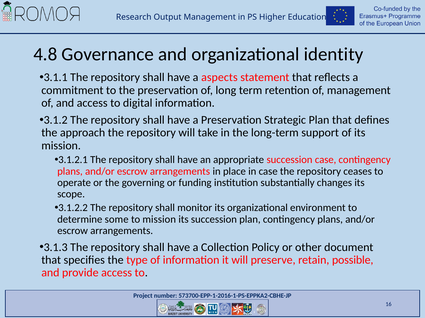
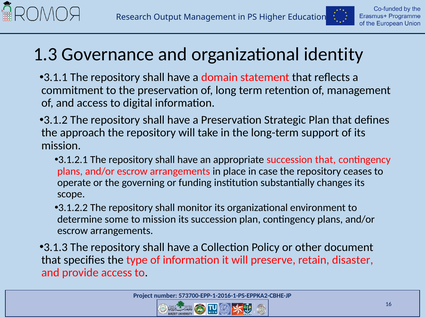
4.8: 4.8 -> 1.3
aspects: aspects -> domain
succession case: case -> that
possible: possible -> disaster
